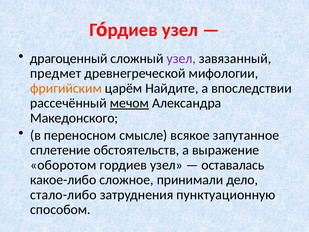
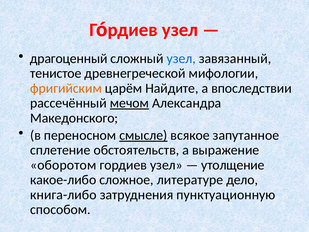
узел at (181, 58) colour: purple -> blue
предмет: предмет -> тенистое
смысле underline: none -> present
оставалась: оставалась -> утолщение
принимали: принимали -> литературе
стало-либо: стало-либо -> книга-либо
